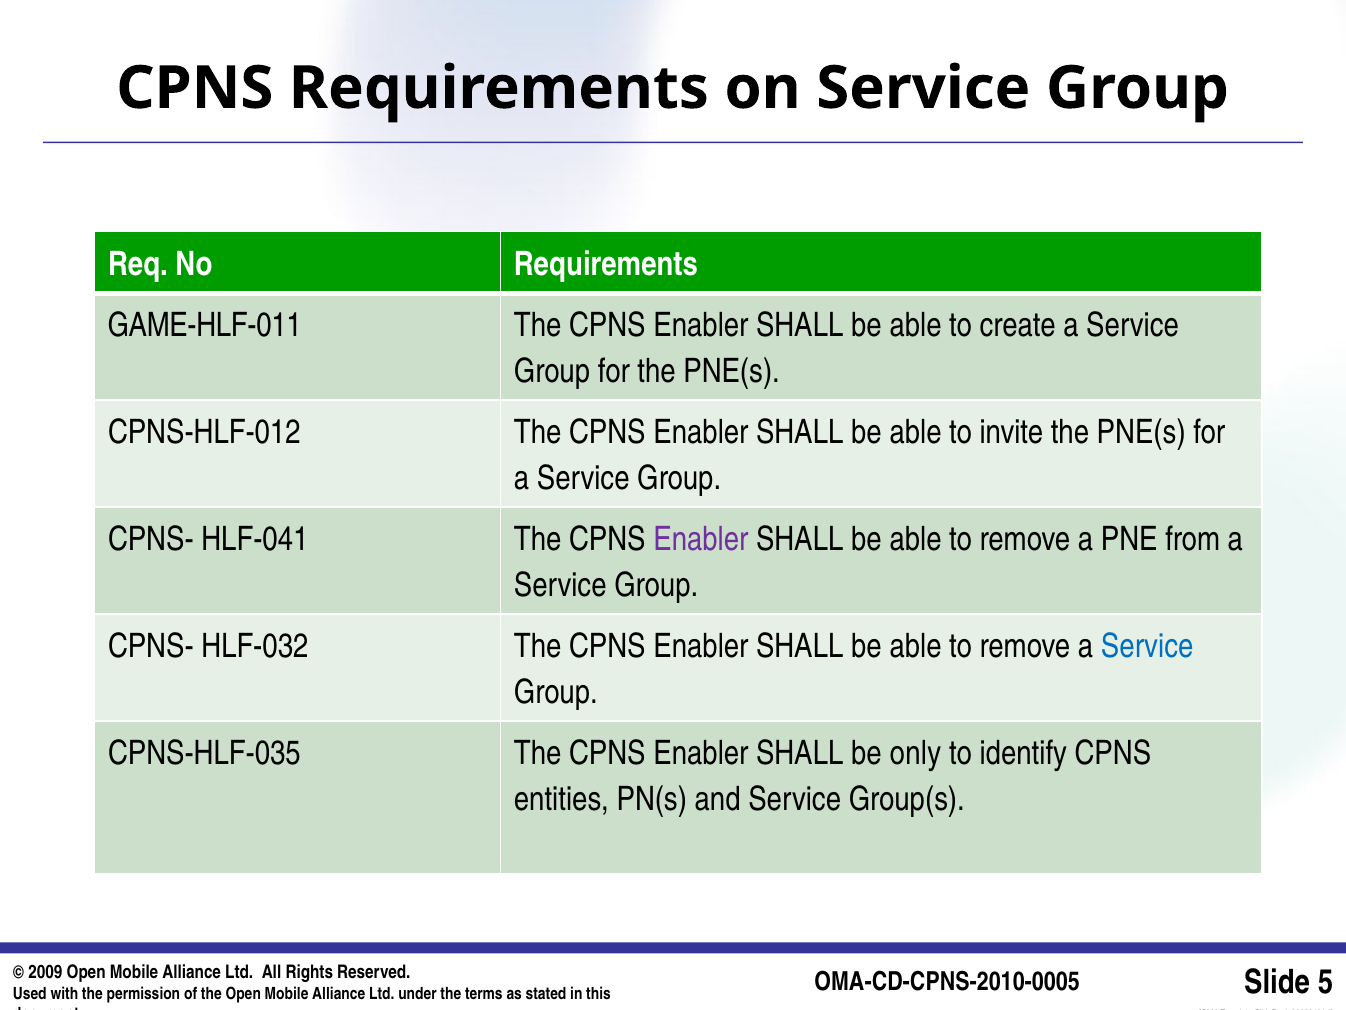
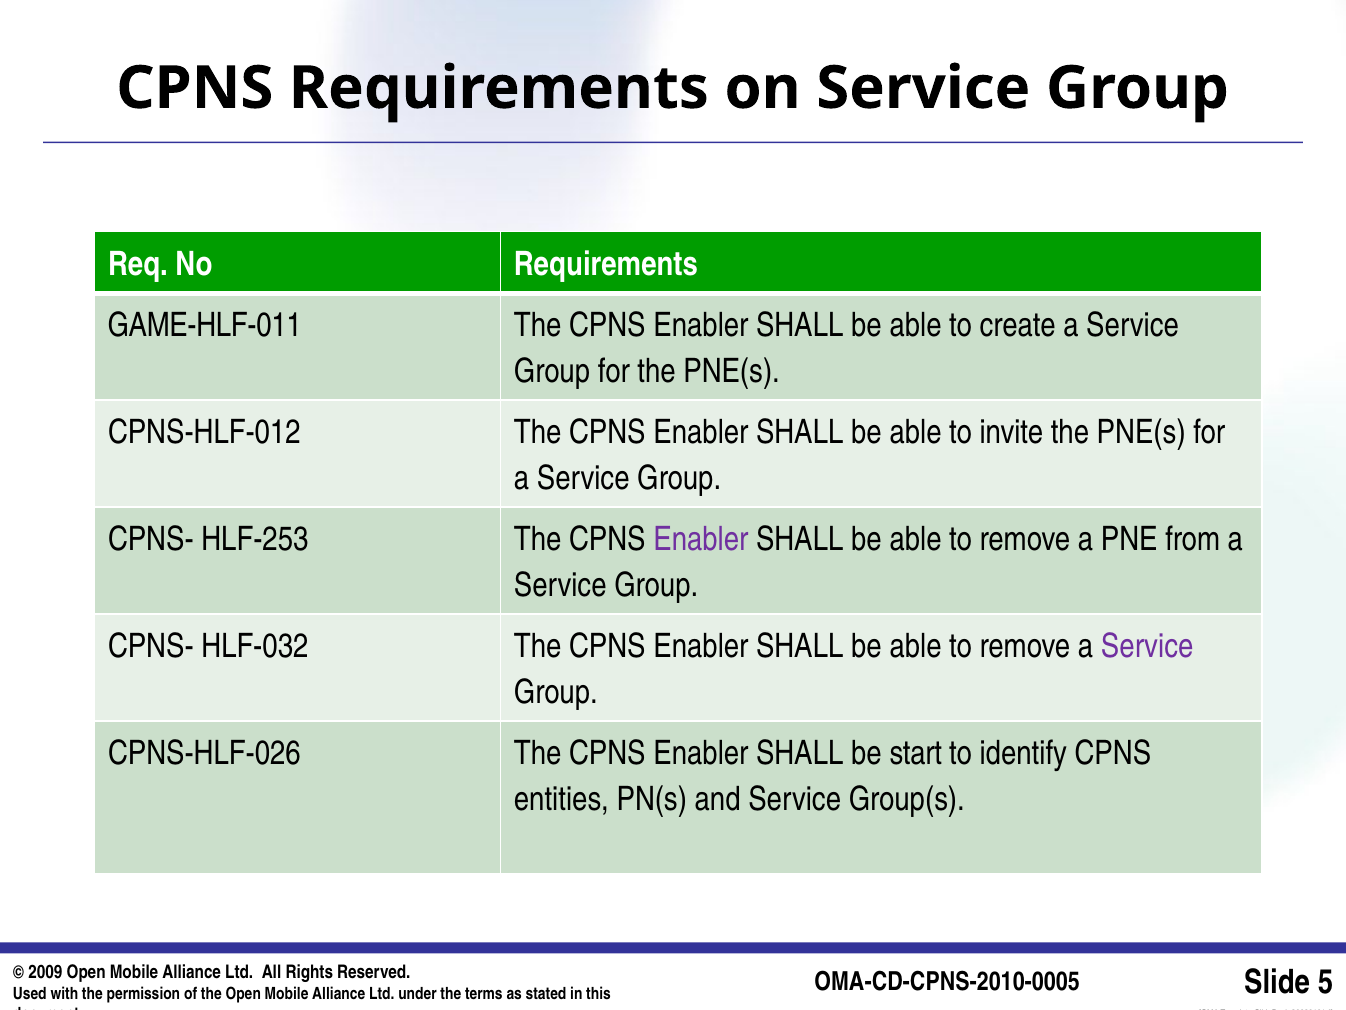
HLF-041: HLF-041 -> HLF-253
Service at (1147, 646) colour: blue -> purple
CPNS-HLF-035: CPNS-HLF-035 -> CPNS-HLF-026
only: only -> start
